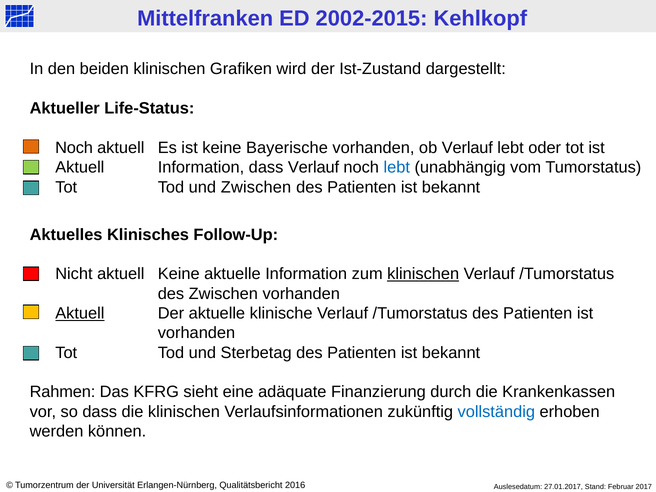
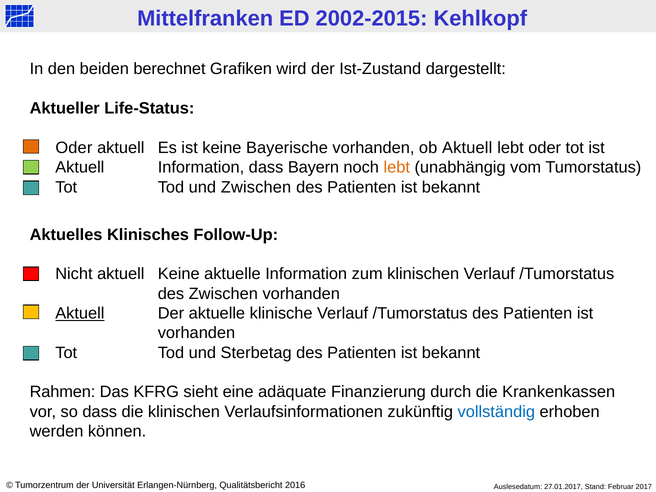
beiden klinischen: klinischen -> berechnet
Noch at (74, 148): Noch -> Oder
ob Verlauf: Verlauf -> Aktuell
dass Verlauf: Verlauf -> Bayern
lebt at (397, 167) colour: blue -> orange
klinischen at (423, 274) underline: present -> none
